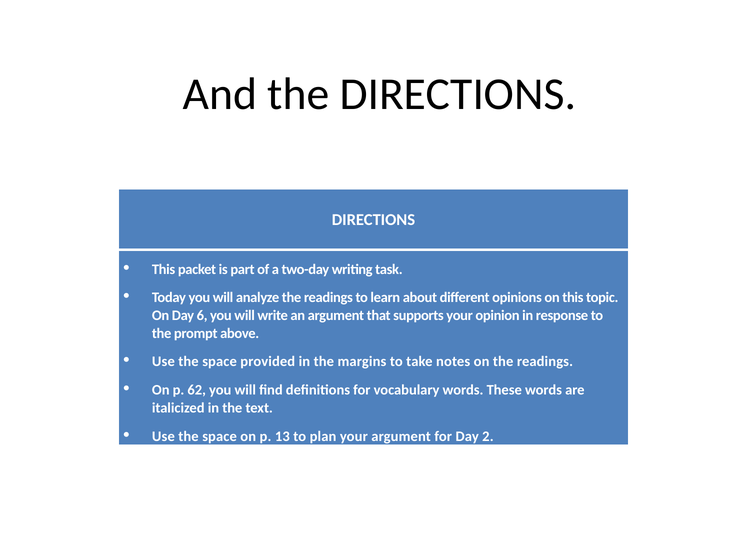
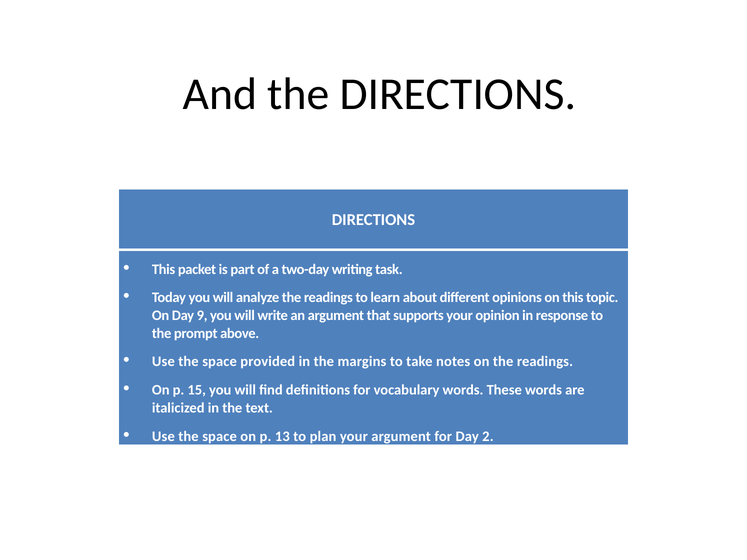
6: 6 -> 9
62: 62 -> 15
